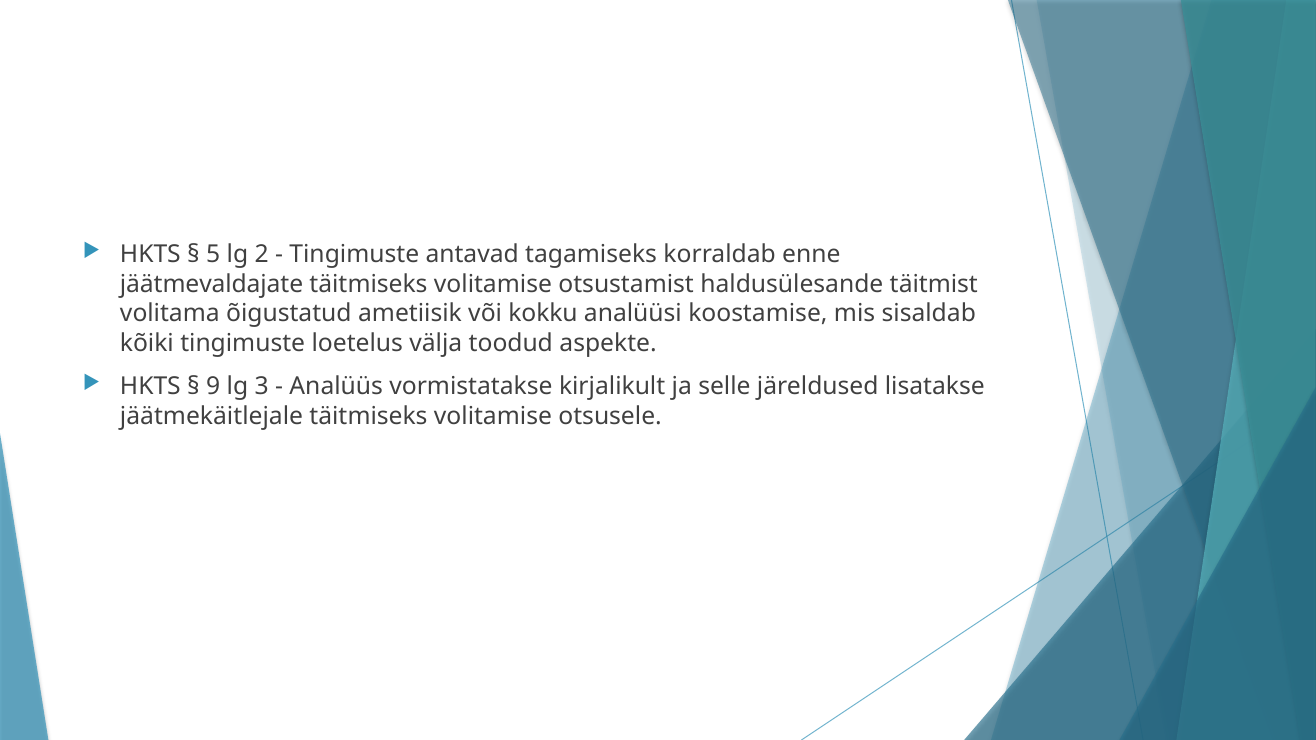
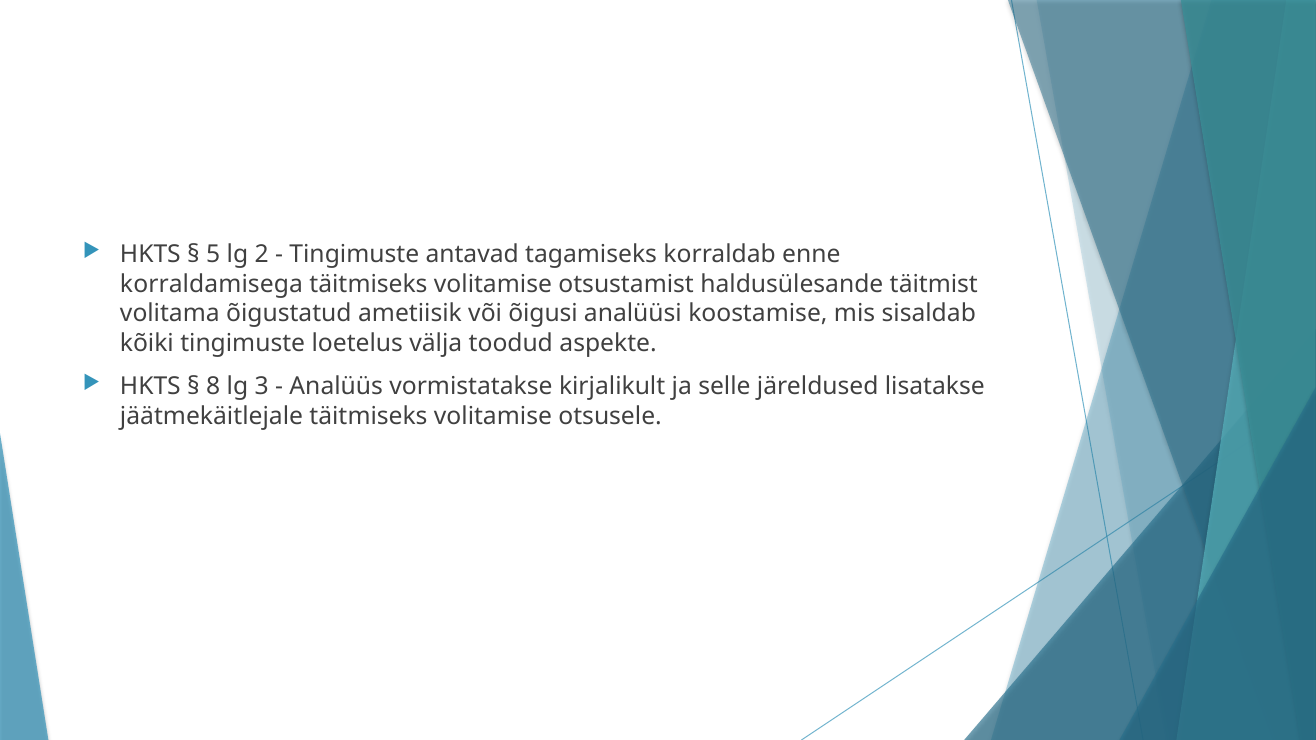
jäätmevaldajate: jäätmevaldajate -> korraldamisega
kokku: kokku -> õigusi
9: 9 -> 8
